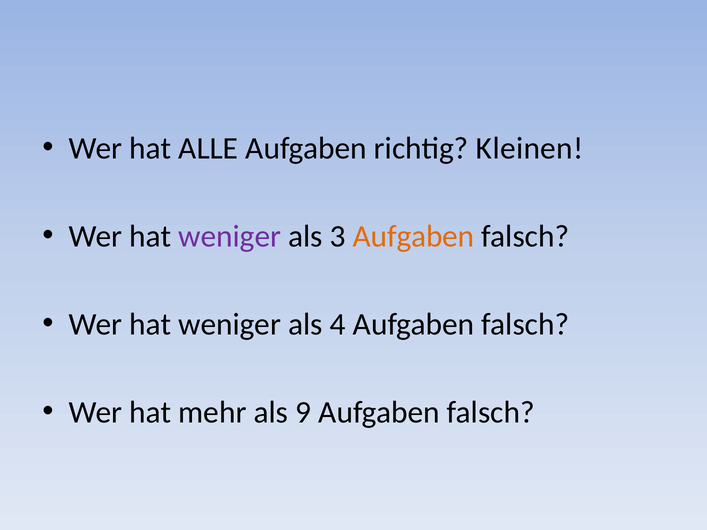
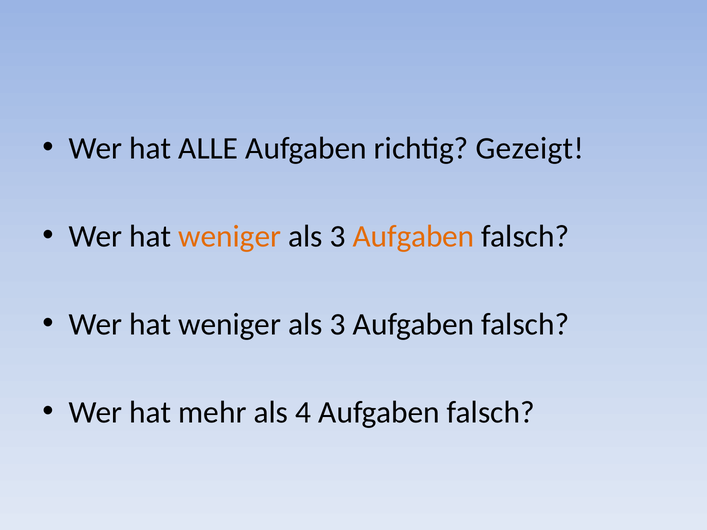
Kleinen: Kleinen -> Gezeigt
weniger at (230, 236) colour: purple -> orange
4 at (338, 324): 4 -> 3
9: 9 -> 4
